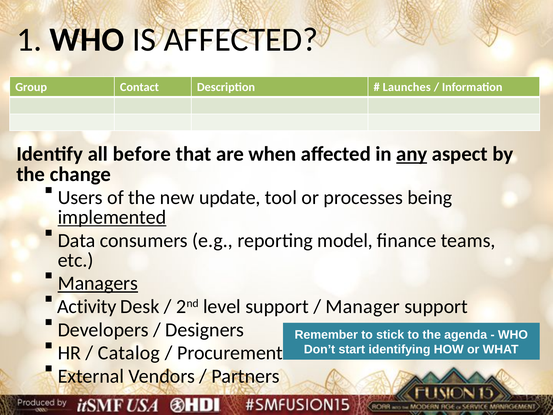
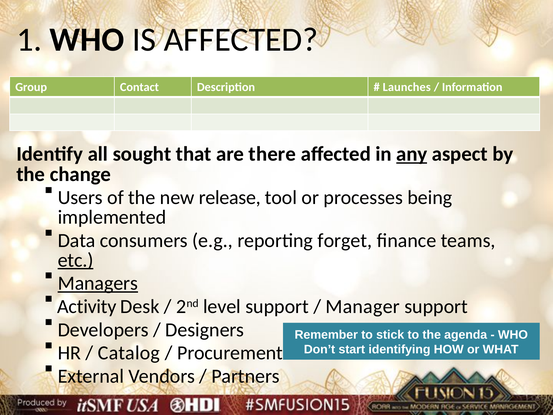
before: before -> sought
when: when -> there
update: update -> release
implemented underline: present -> none
model: model -> forget
etc underline: none -> present
